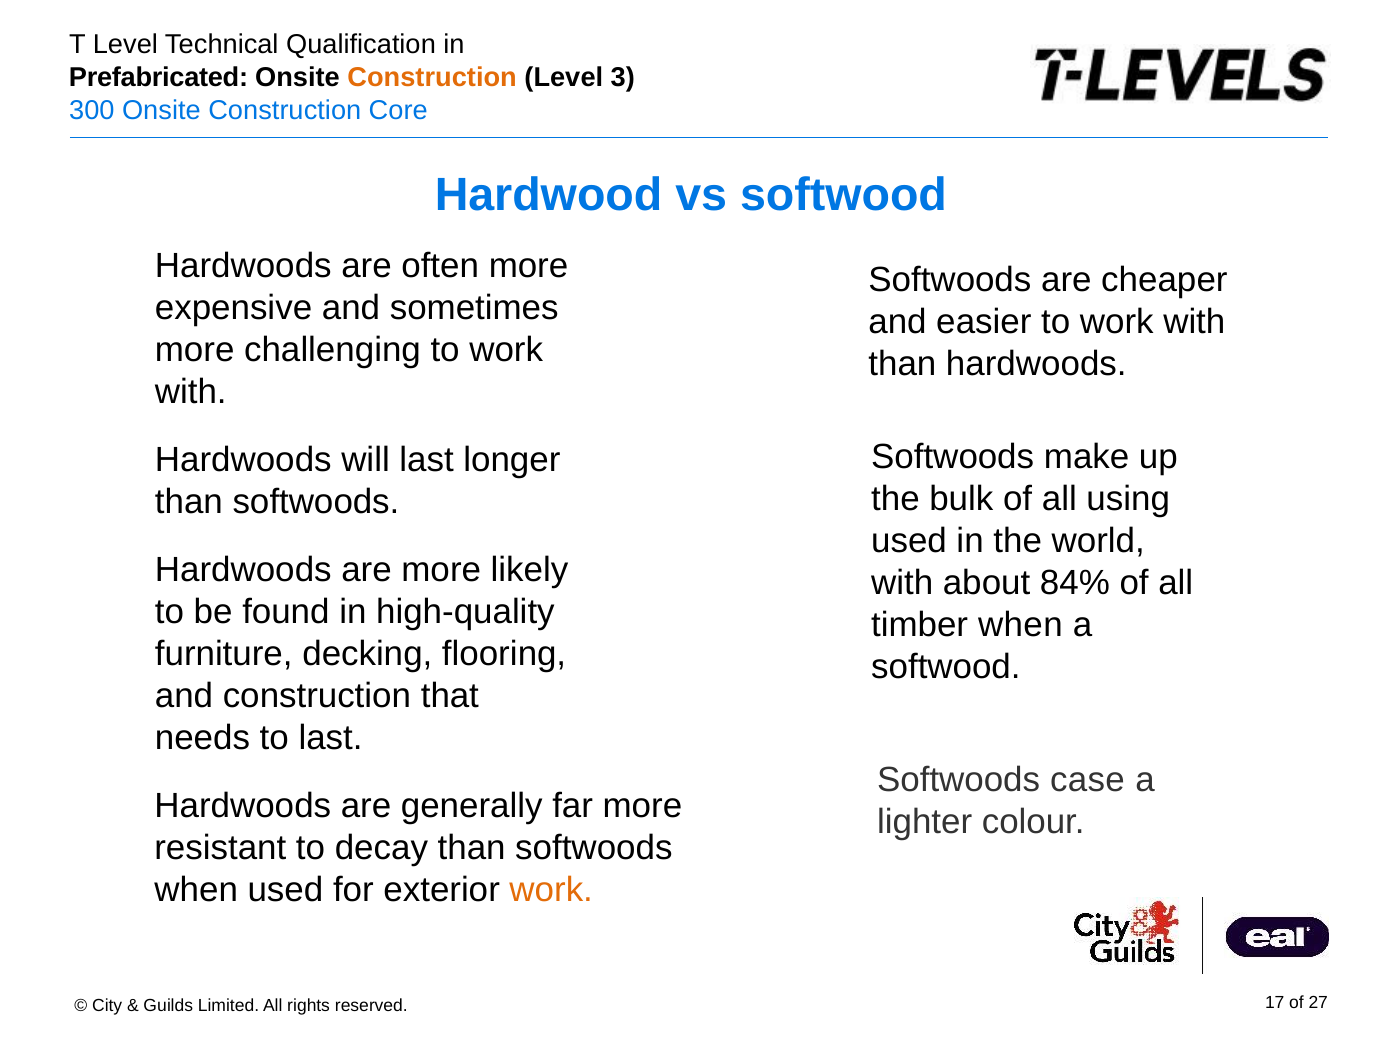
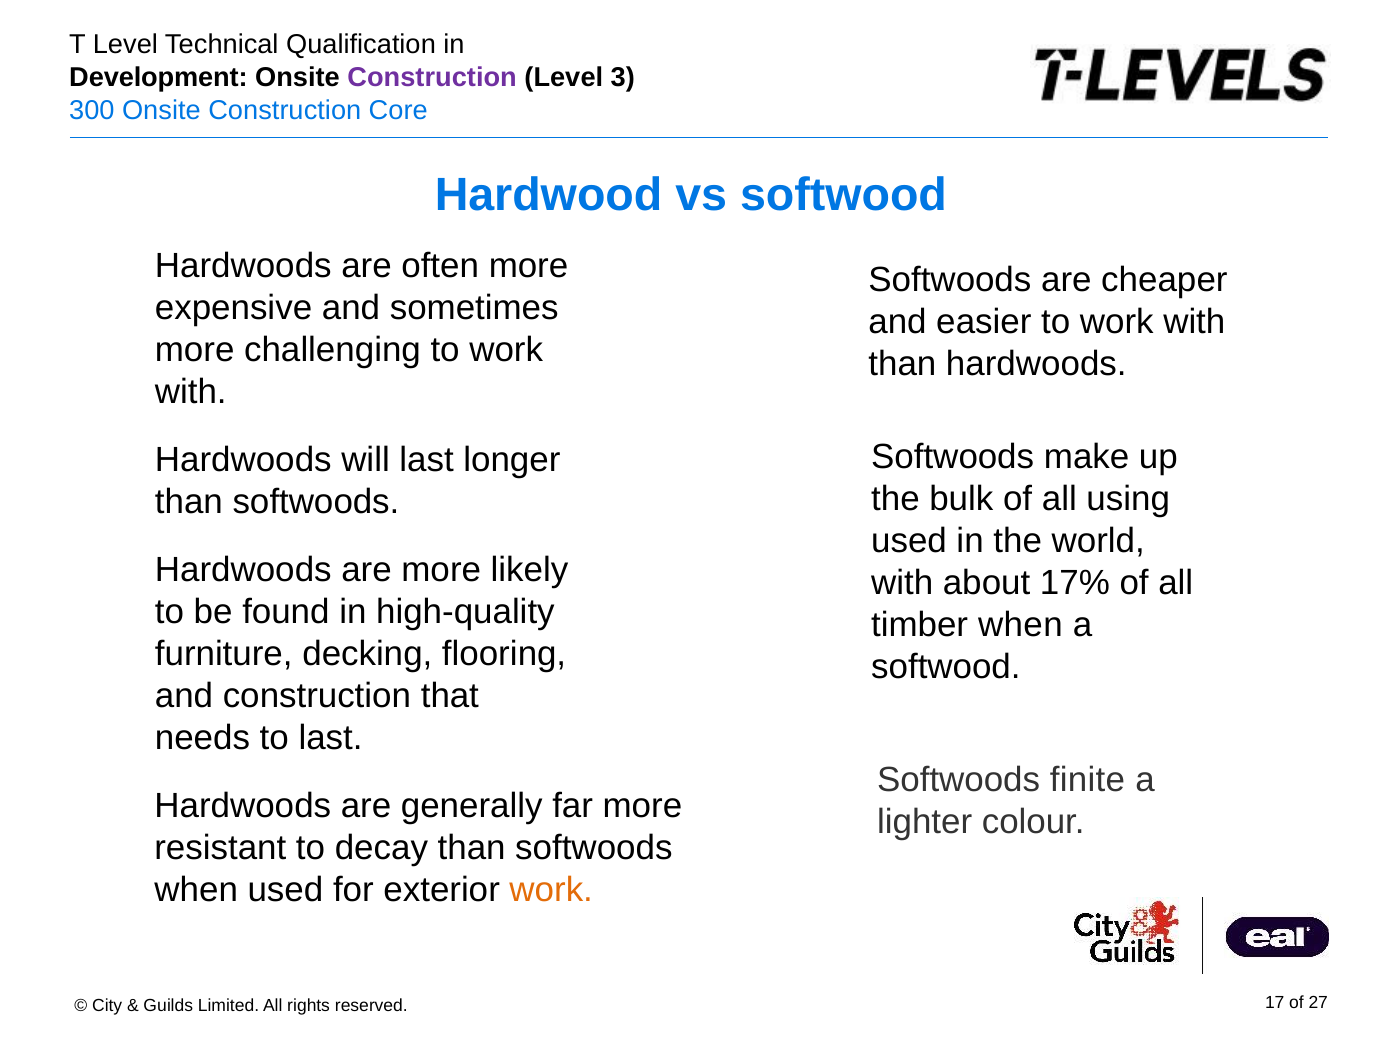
Prefabricated: Prefabricated -> Development
Construction at (432, 78) colour: orange -> purple
84%: 84% -> 17%
case: case -> finite
